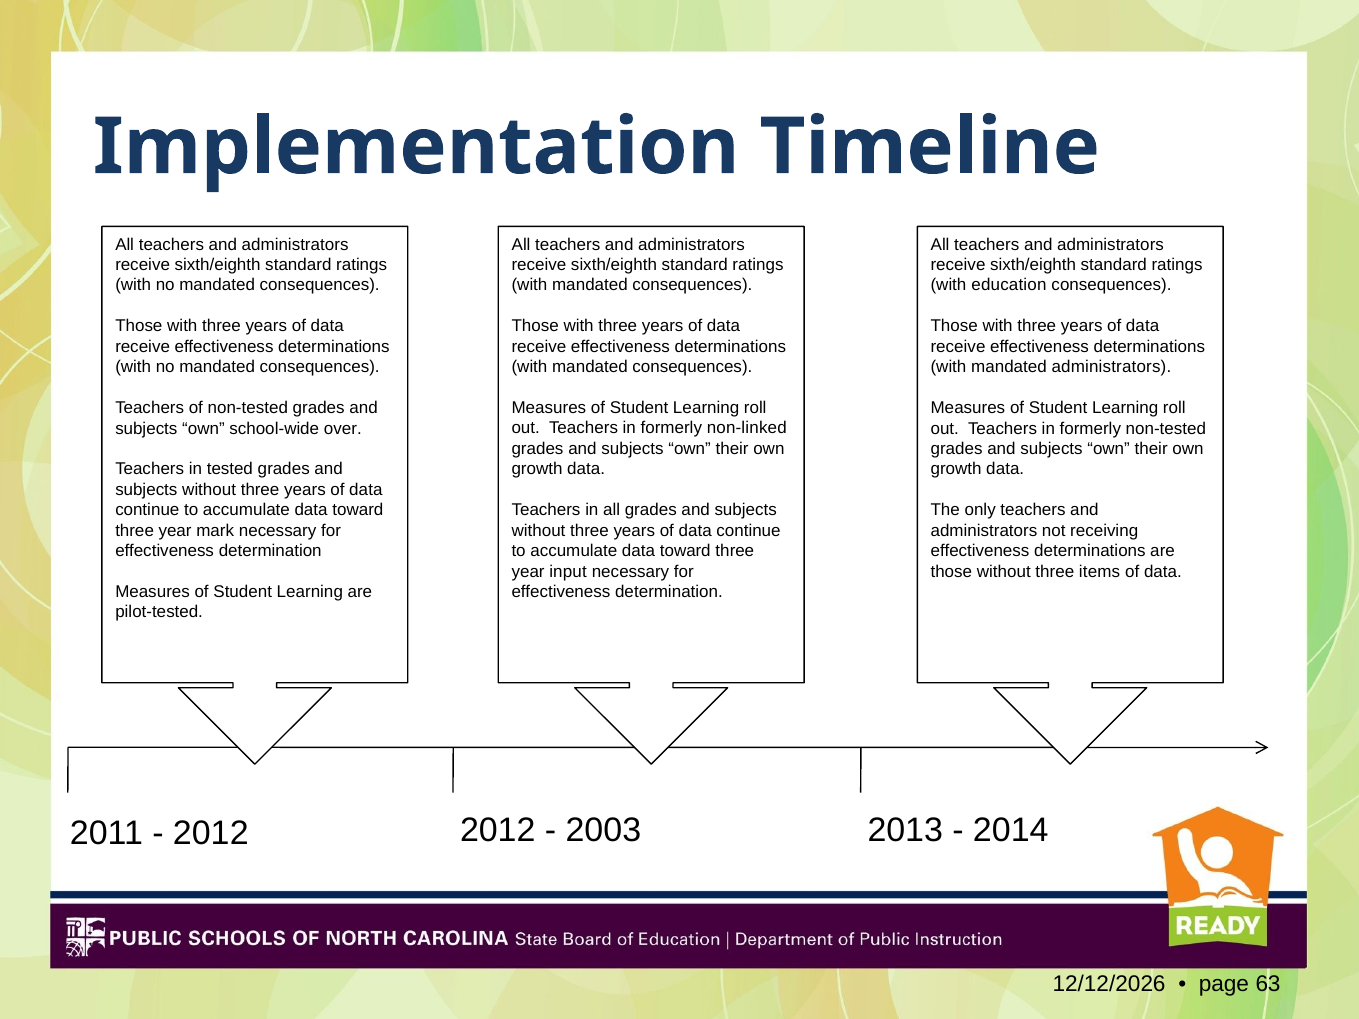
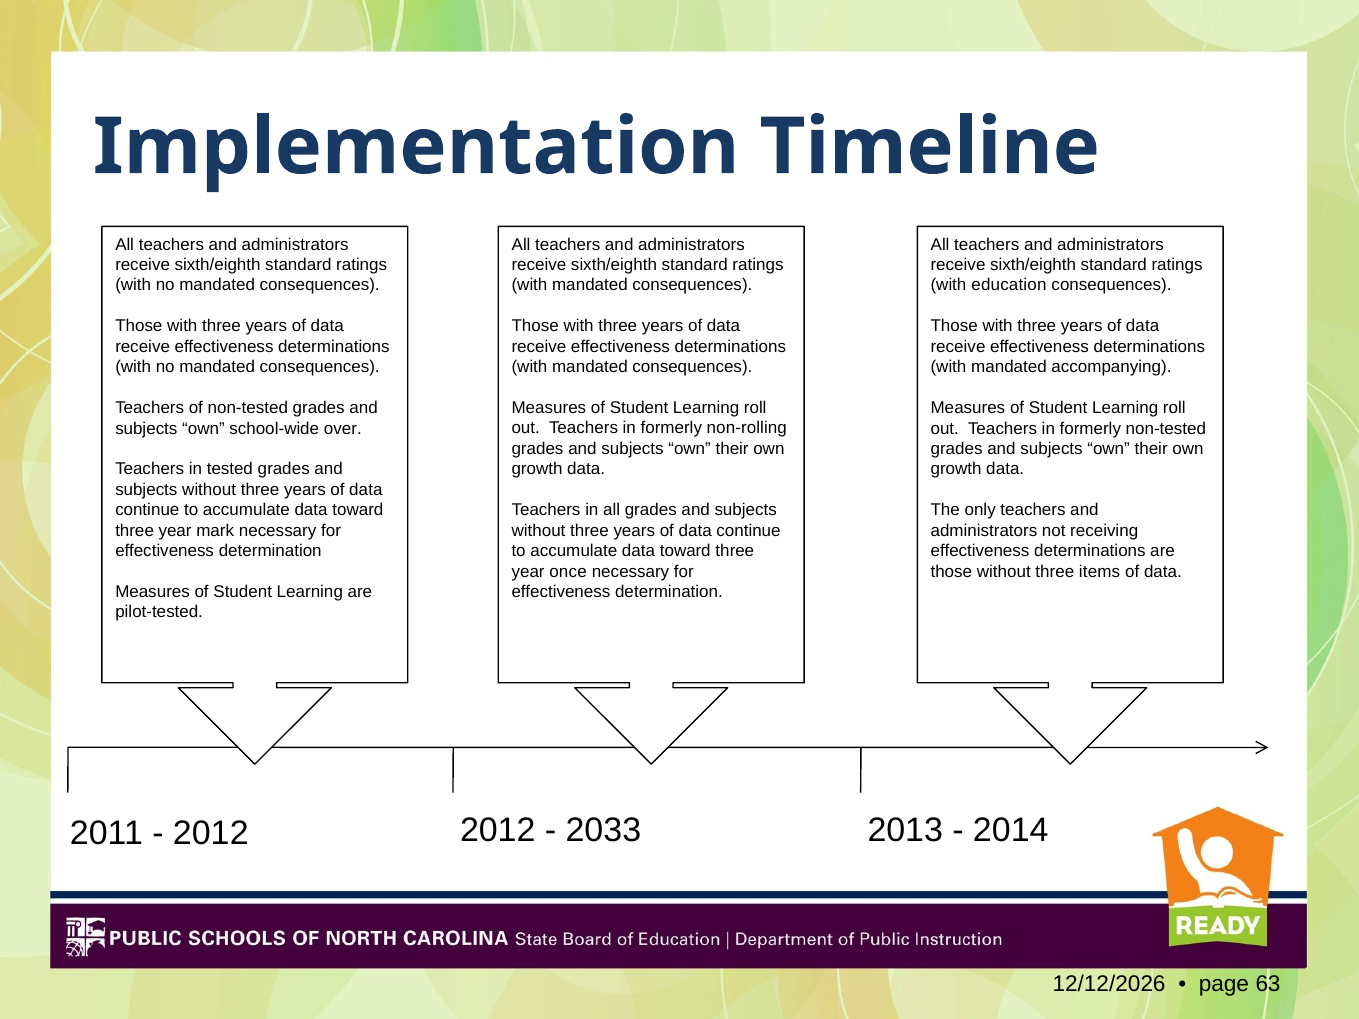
mandated administrators: administrators -> accompanying
non-linked: non-linked -> non-rolling
input: input -> once
2003: 2003 -> 2033
